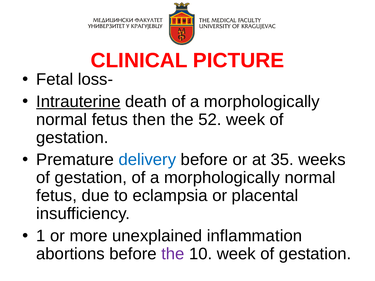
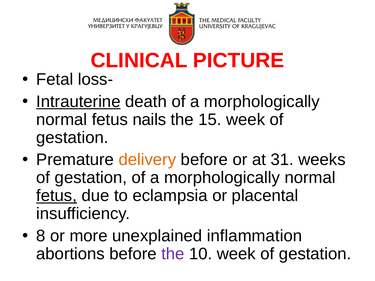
then: then -> nails
52: 52 -> 15
delivery colour: blue -> orange
35: 35 -> 31
fetus at (57, 196) underline: none -> present
1: 1 -> 8
